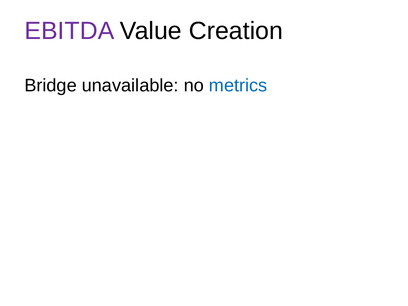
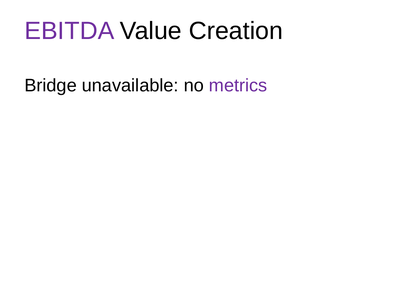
metrics colour: blue -> purple
